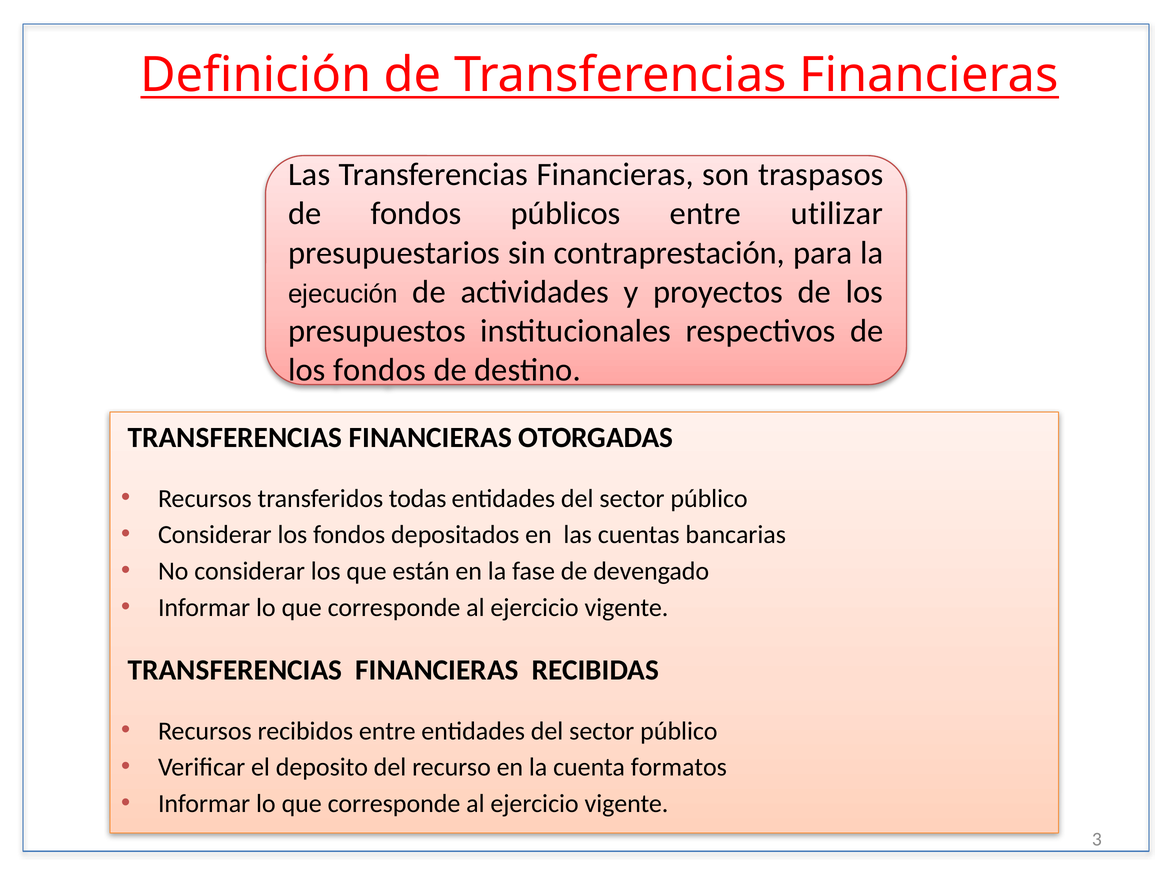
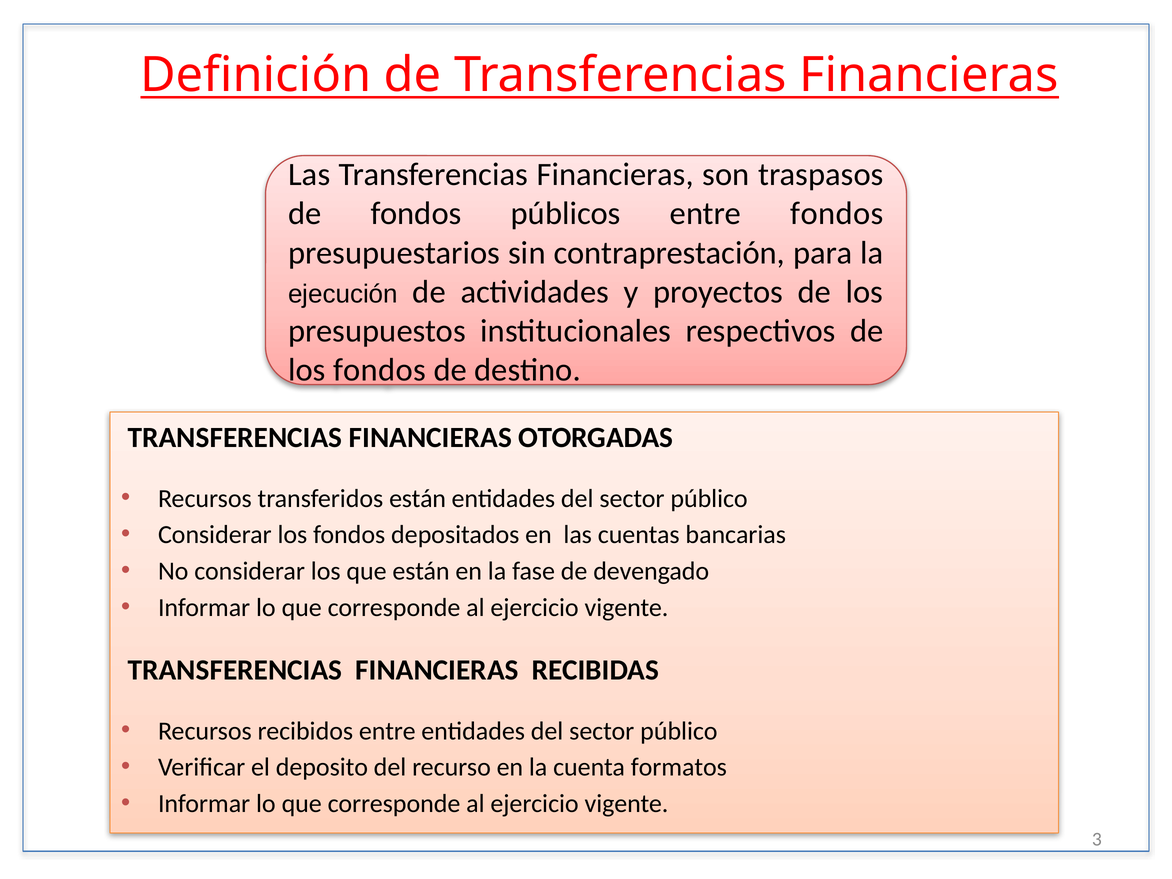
entre utilizar: utilizar -> fondos
transferidos todas: todas -> están
